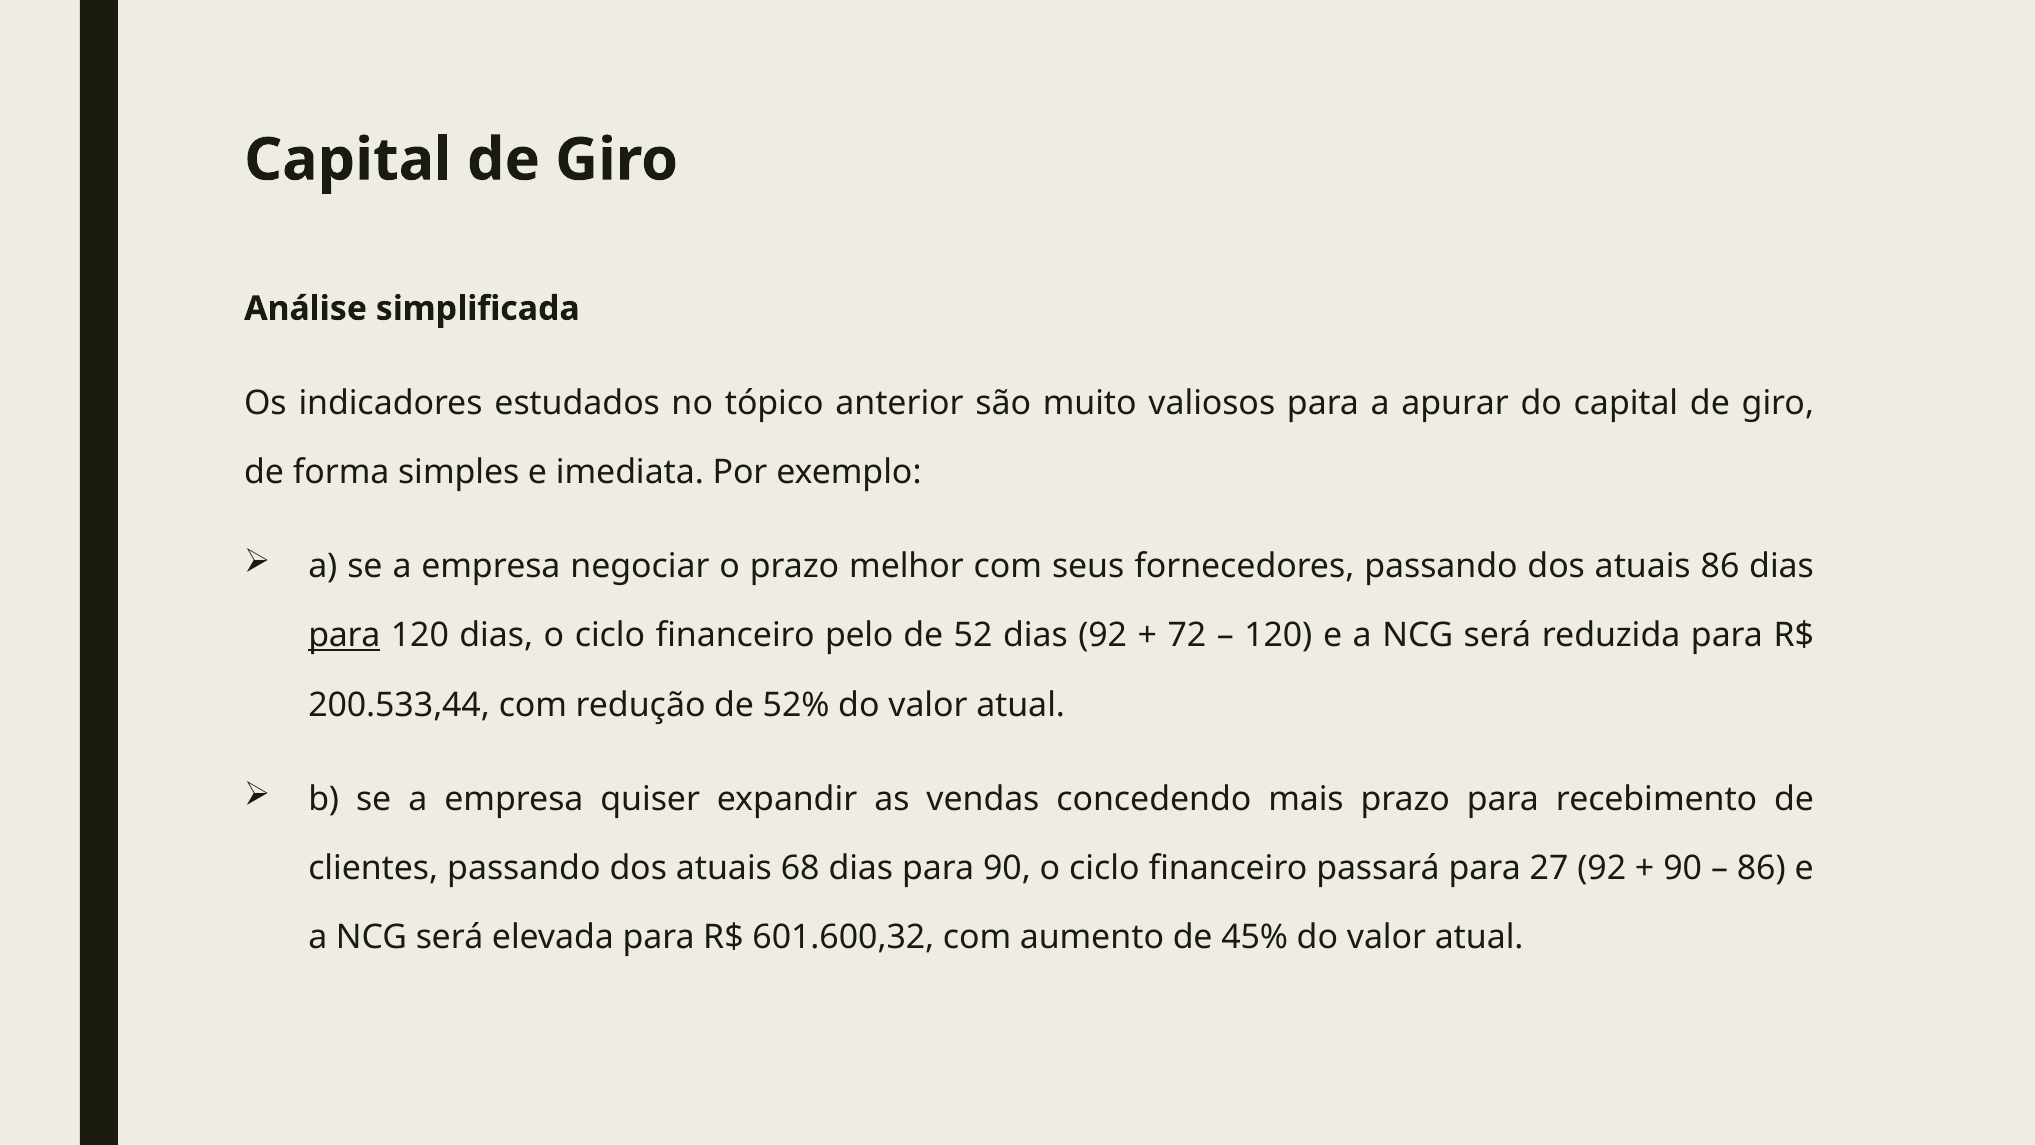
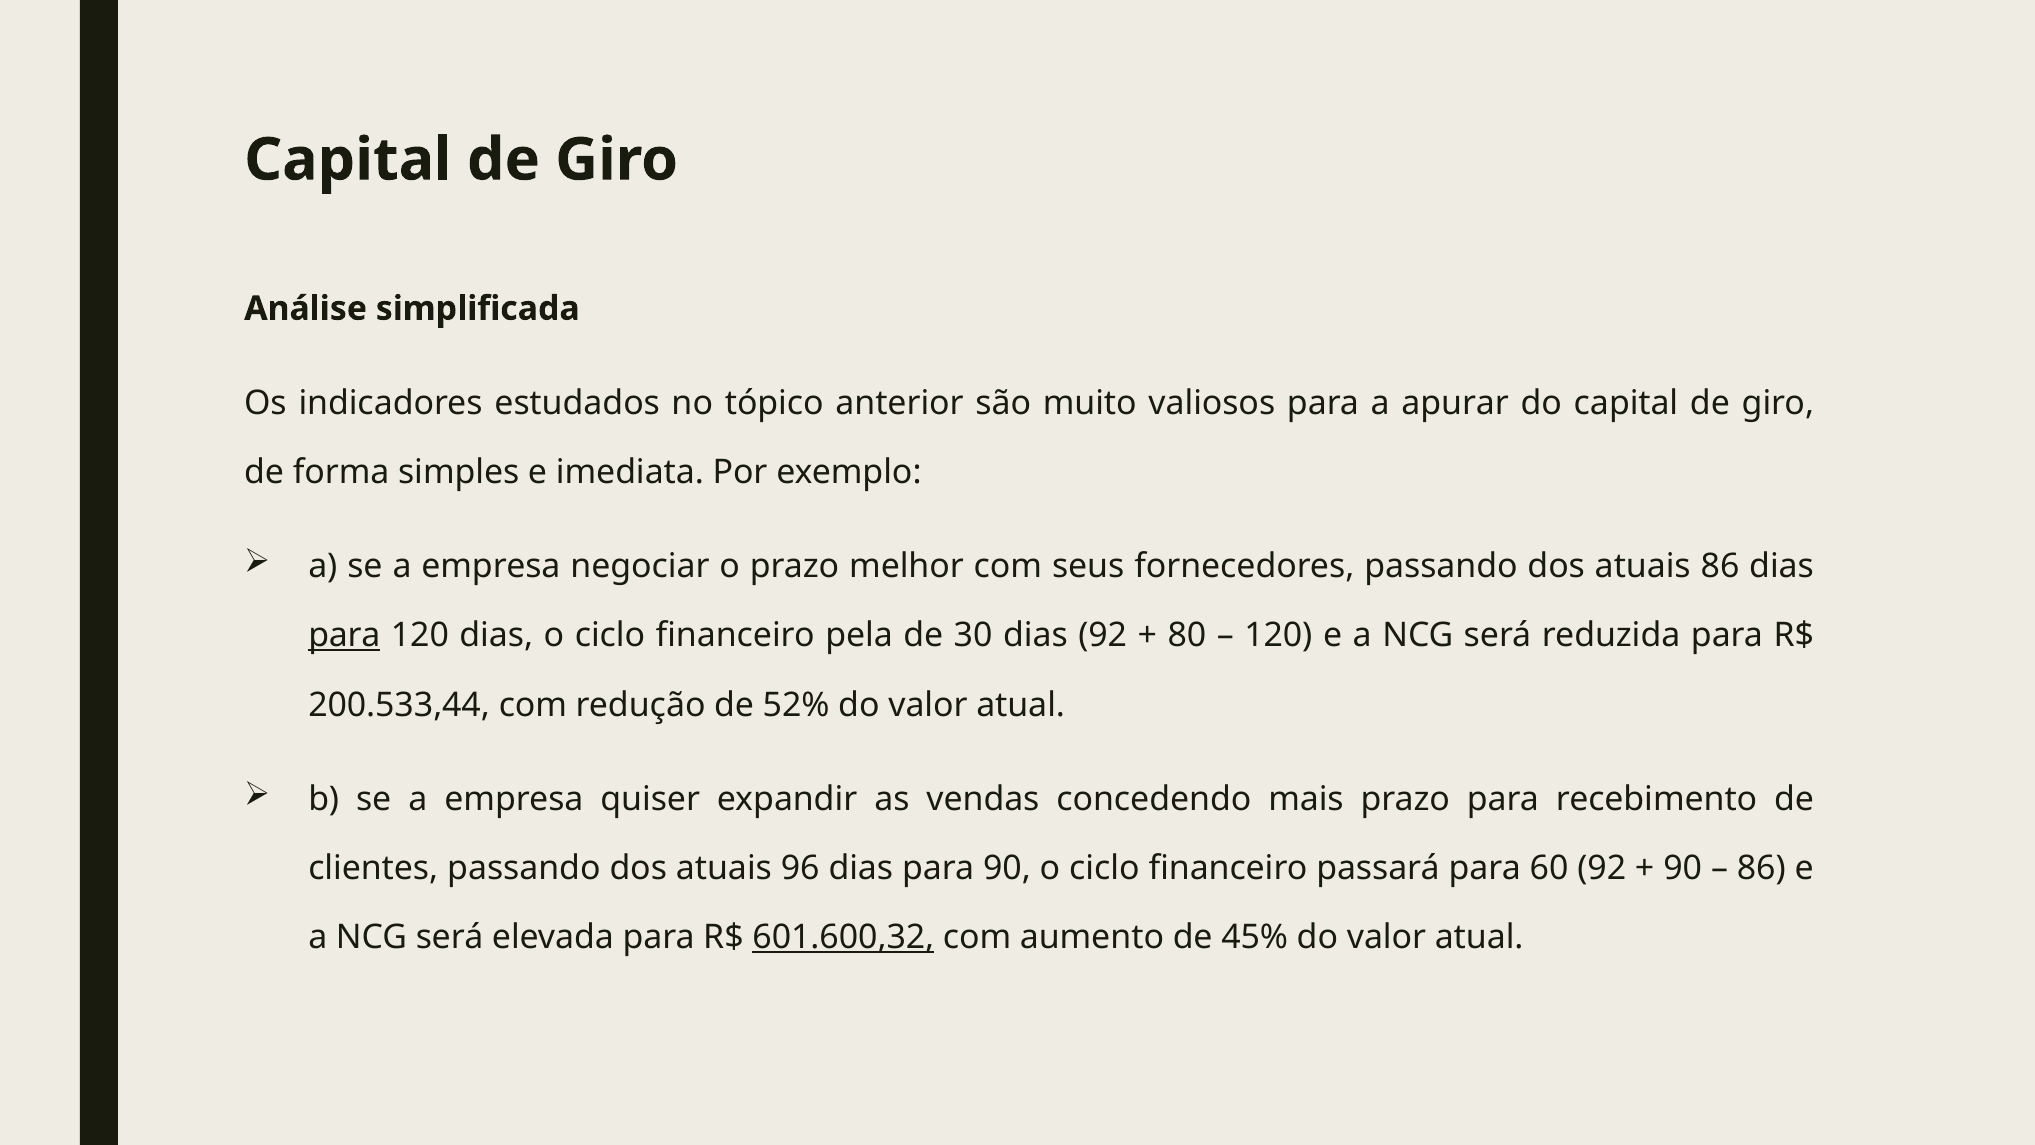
pelo: pelo -> pela
52: 52 -> 30
72: 72 -> 80
68: 68 -> 96
27: 27 -> 60
601.600,32 underline: none -> present
